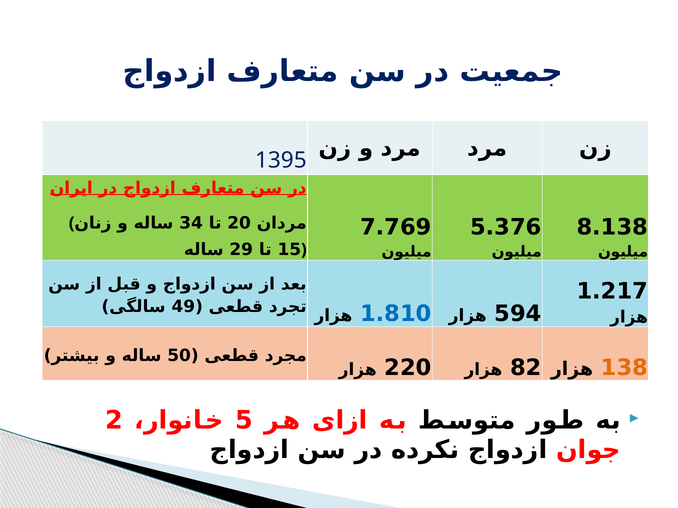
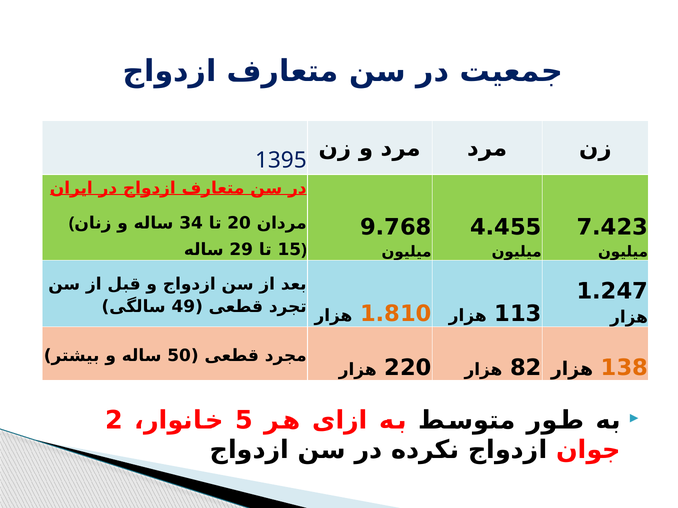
7.769: 7.769 -> 9.768
5.376: 5.376 -> 4.455
8.138: 8.138 -> 7.423
1.217: 1.217 -> 1.247
1.810 colour: blue -> orange
594: 594 -> 113
